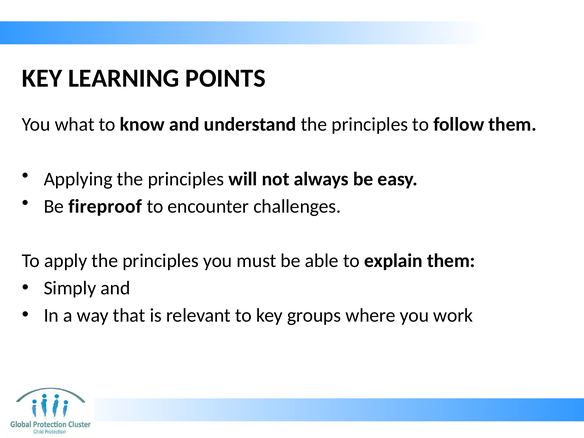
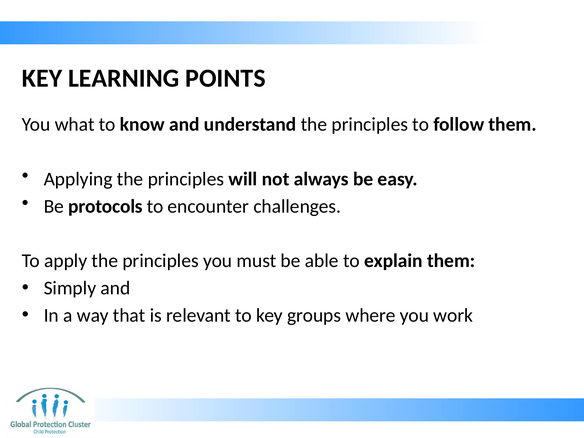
fireproof: fireproof -> protocols
